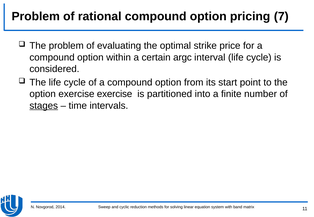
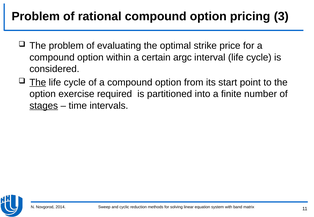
7: 7 -> 3
The at (38, 83) underline: none -> present
exercise exercise: exercise -> required
